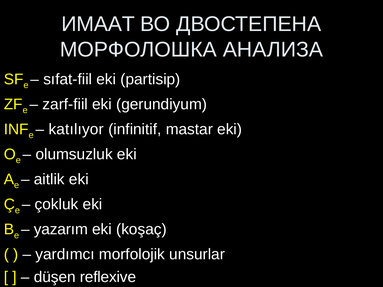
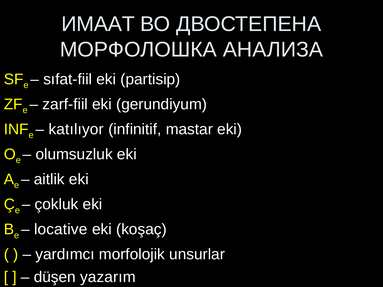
yazarım: yazarım -> locative
reflexive: reflexive -> yazarım
